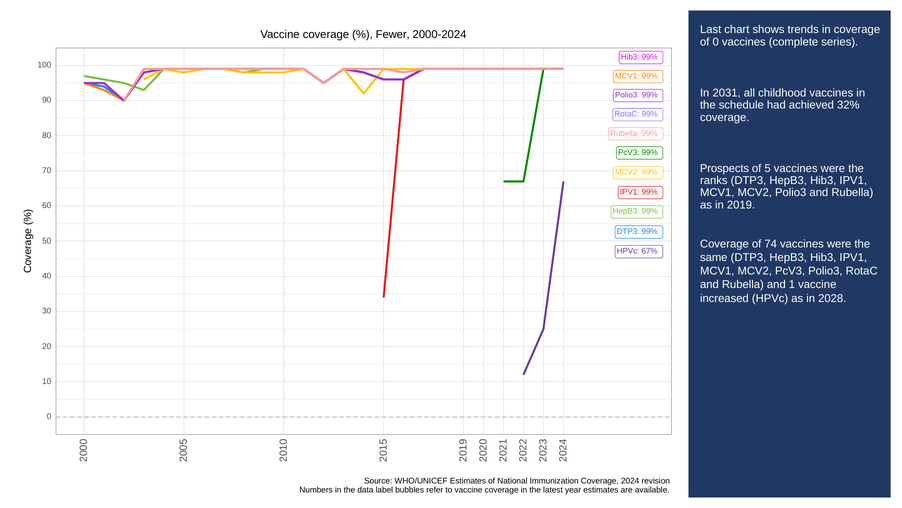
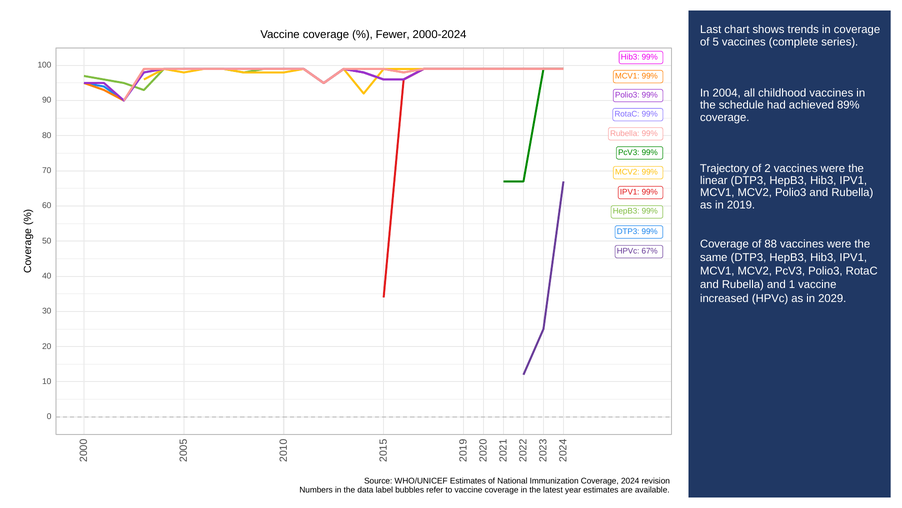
of 0: 0 -> 5
2031: 2031 -> 2004
32%: 32% -> 89%
Prospects: Prospects -> Trajectory
of 5: 5 -> 2
ranks: ranks -> linear
74: 74 -> 88
2028: 2028 -> 2029
